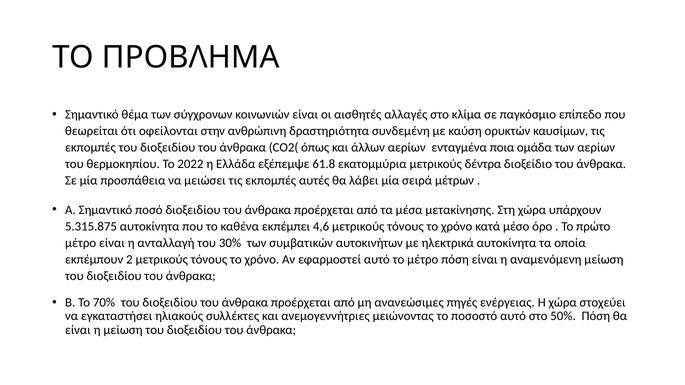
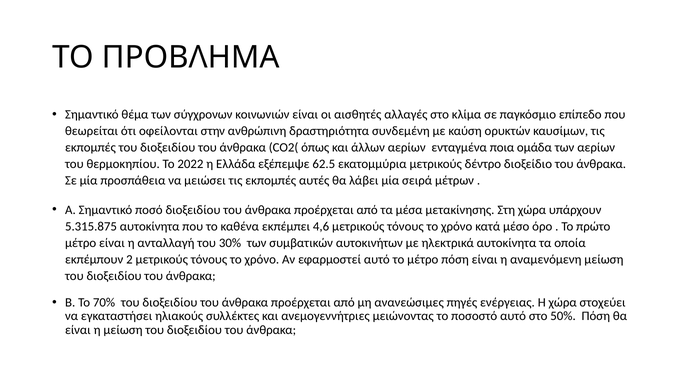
61.8: 61.8 -> 62.5
δέντρα: δέντρα -> δέντρο
